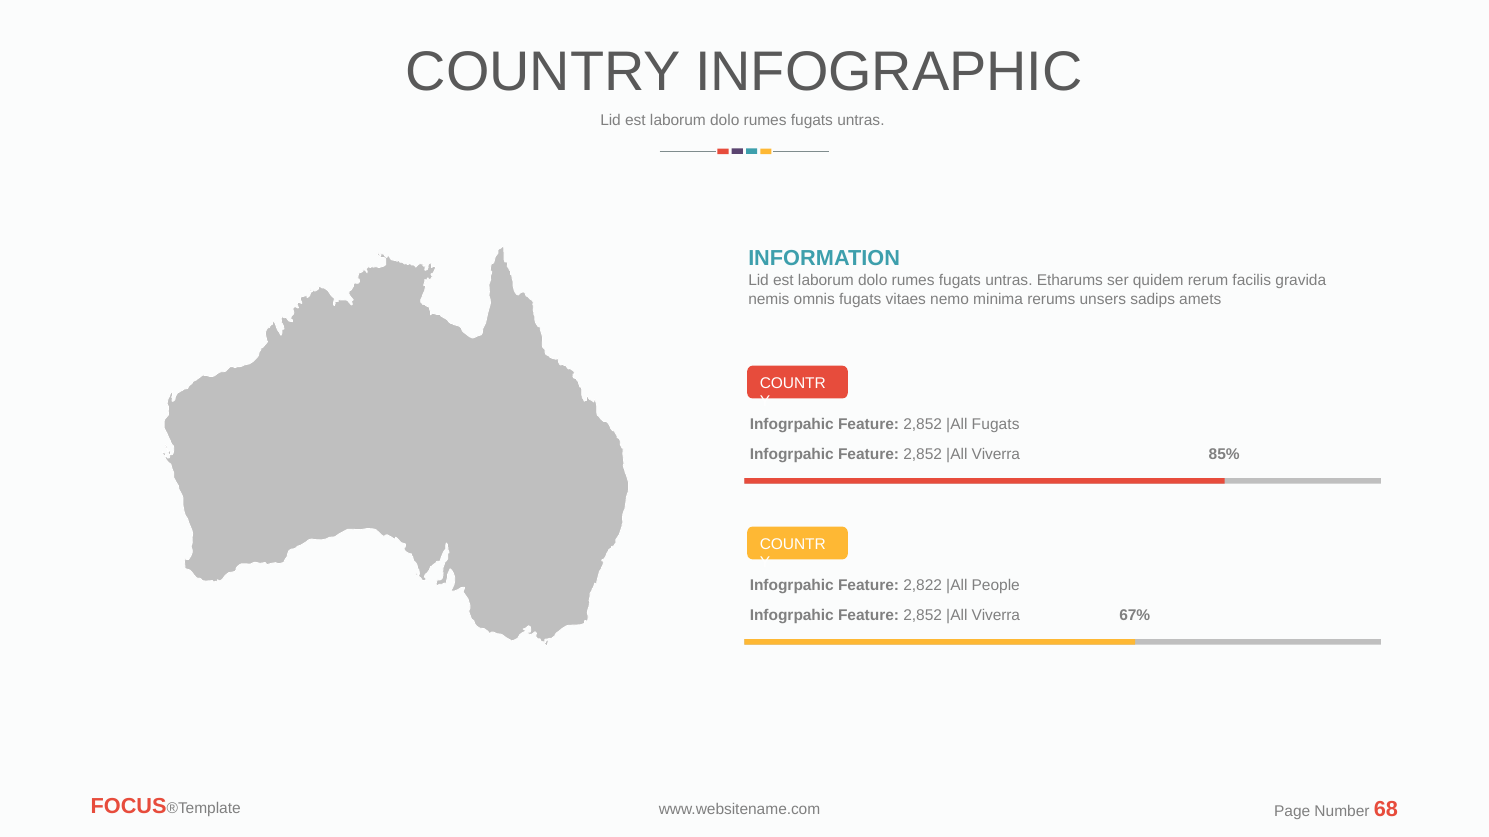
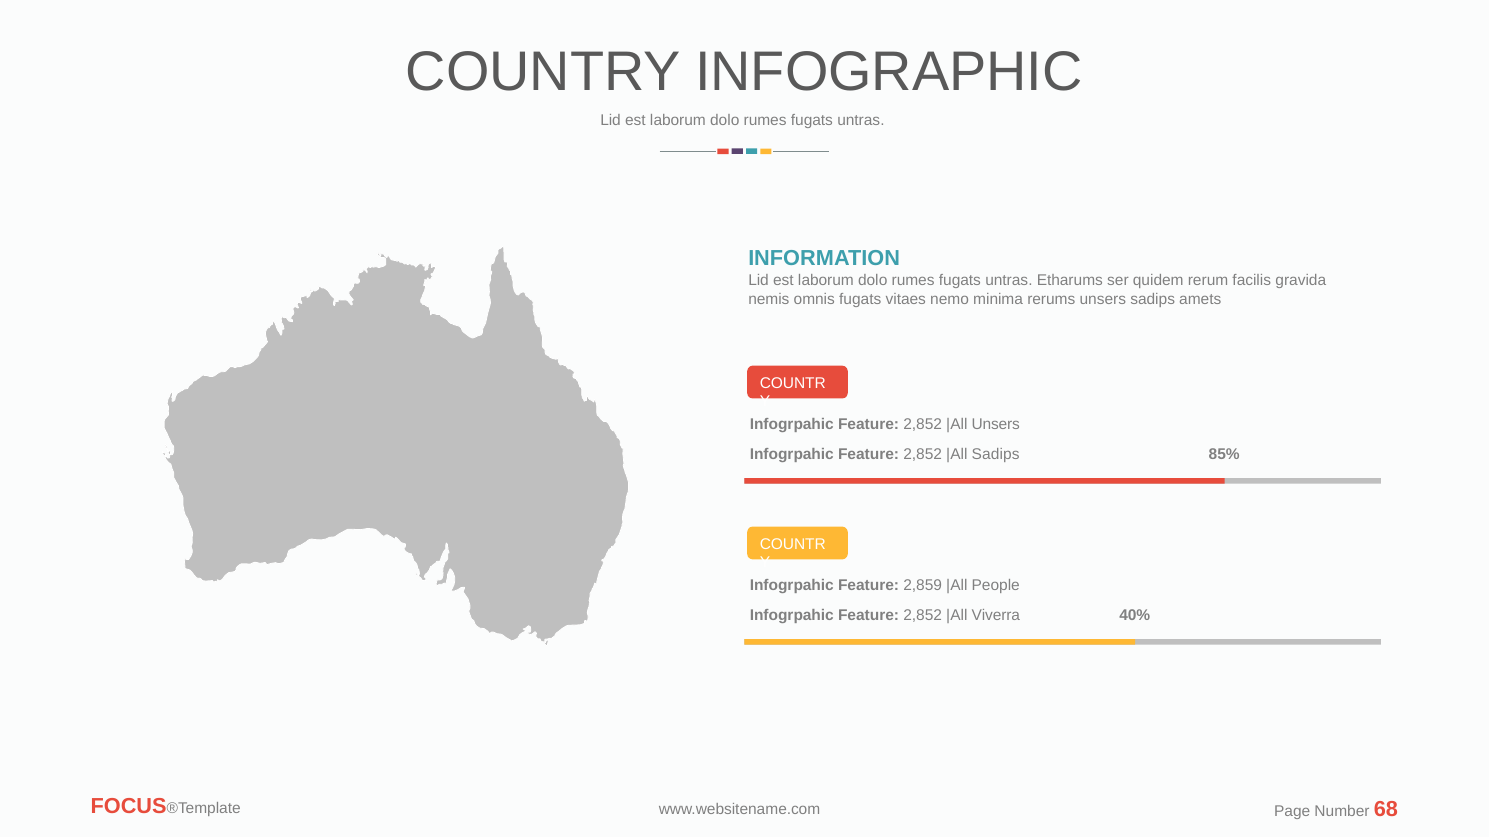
Fugats at (996, 425): Fugats -> Unsers
Viverra at (996, 455): Viverra -> Sadips
2,822: 2,822 -> 2,859
67%: 67% -> 40%
